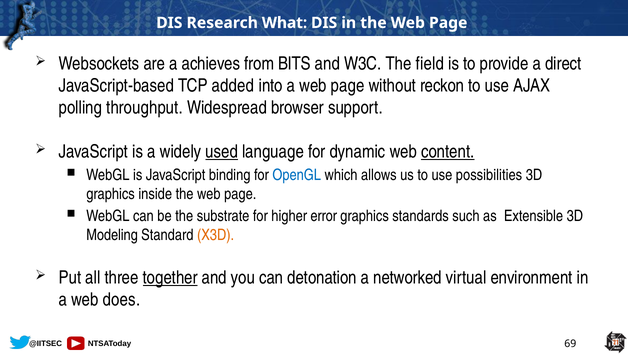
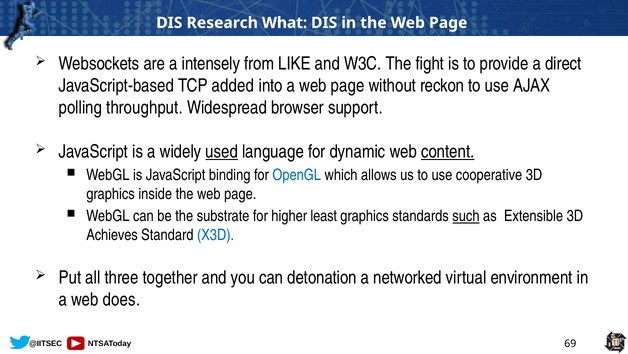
achieves: achieves -> intensely
BITS: BITS -> LIKE
field: field -> fight
possibilities: possibilities -> cooperative
error: error -> least
such underline: none -> present
Modeling: Modeling -> Achieves
X3D colour: orange -> blue
together underline: present -> none
